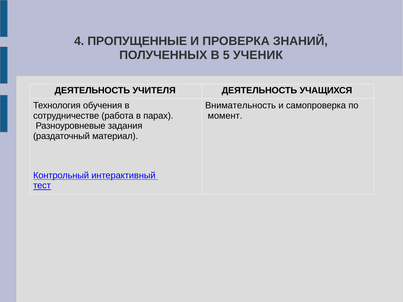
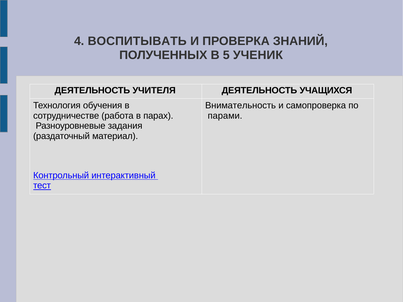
ПРОПУЩЕННЫЕ: ПРОПУЩЕННЫЕ -> ВОСПИТЫВАТЬ
момент: момент -> парами
